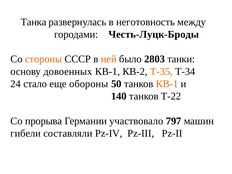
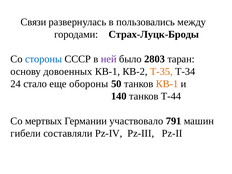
Танка: Танка -> Связи
неготовность: неготовность -> пользовались
Честь-Луцк-Броды: Честь-Луцк-Броды -> Страх-Луцк-Броды
стороны colour: orange -> blue
ней colour: orange -> purple
танки: танки -> таран
Т-22: Т-22 -> Т-44
прорыва: прорыва -> мертвых
797: 797 -> 791
